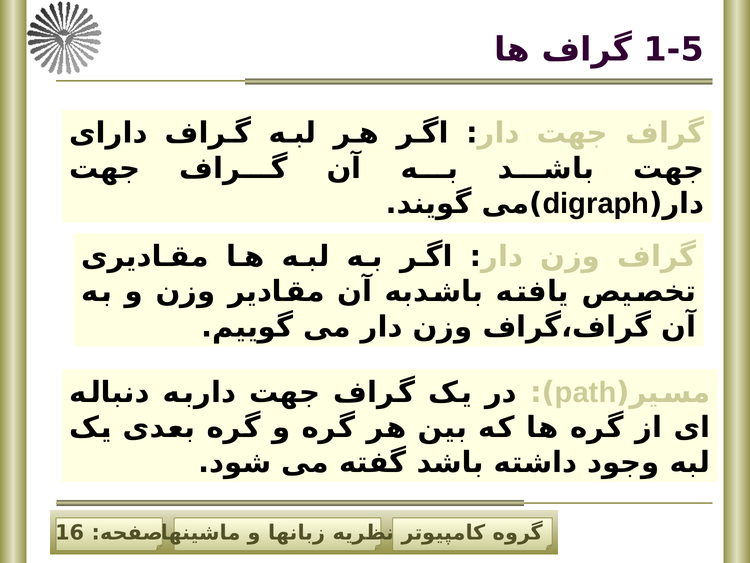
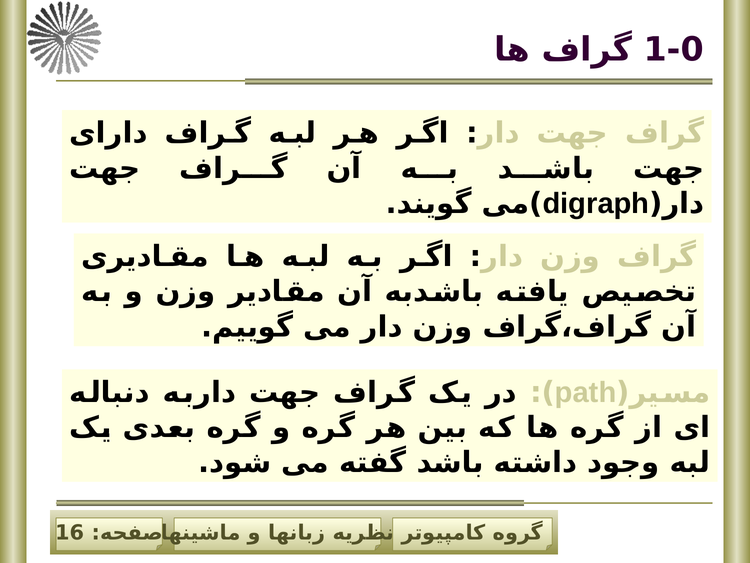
1-5: 1-5 -> 1-0
